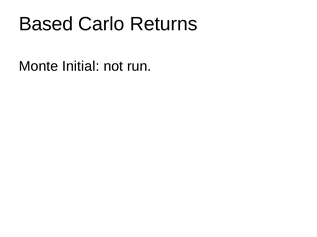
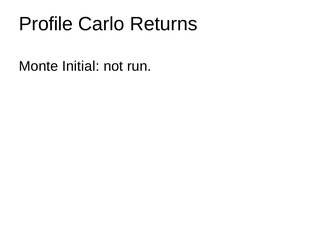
Based: Based -> Profile
